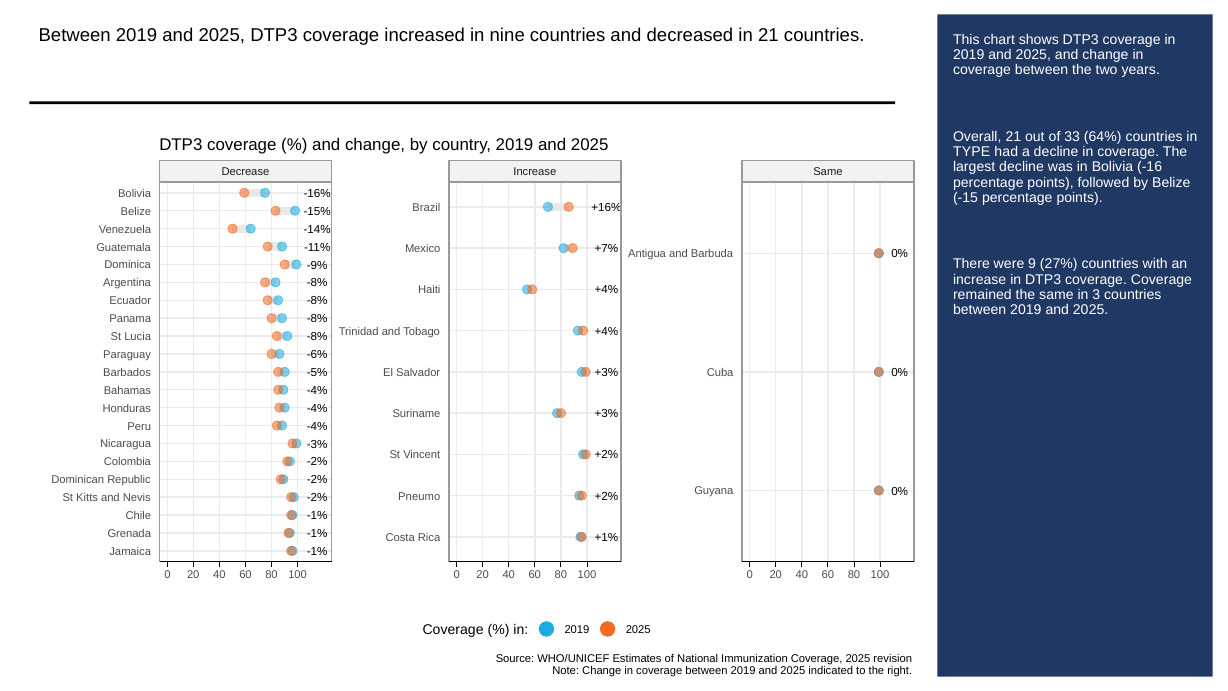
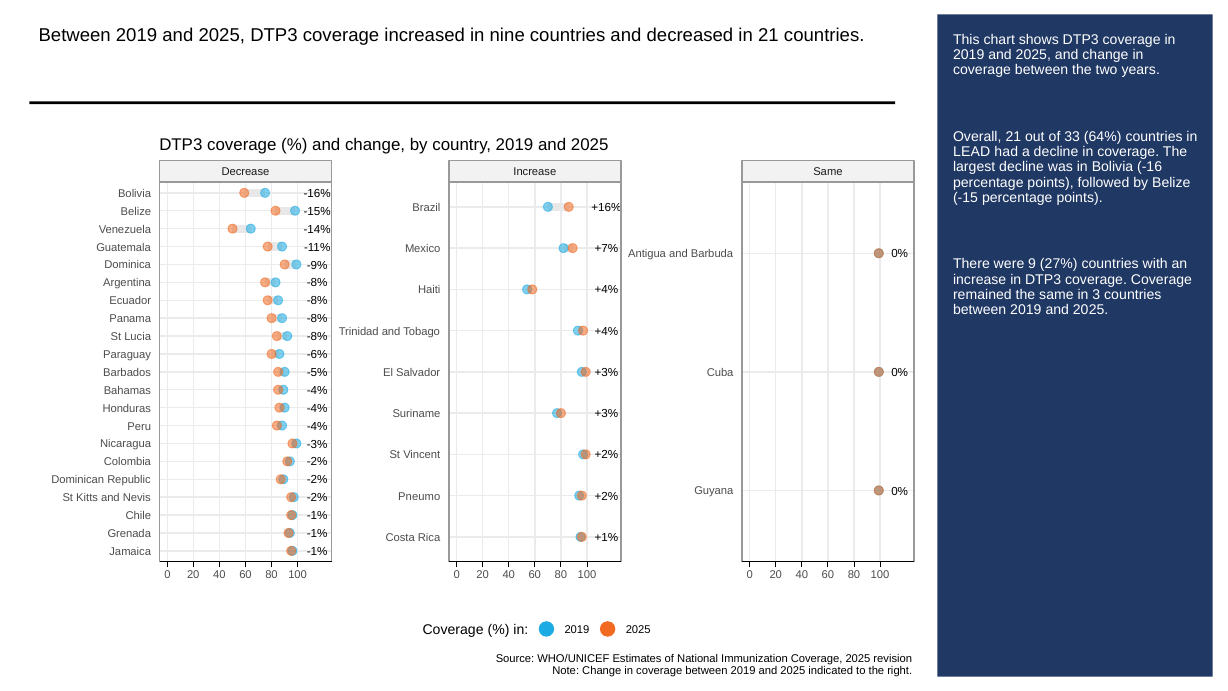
TYPE: TYPE -> LEAD
